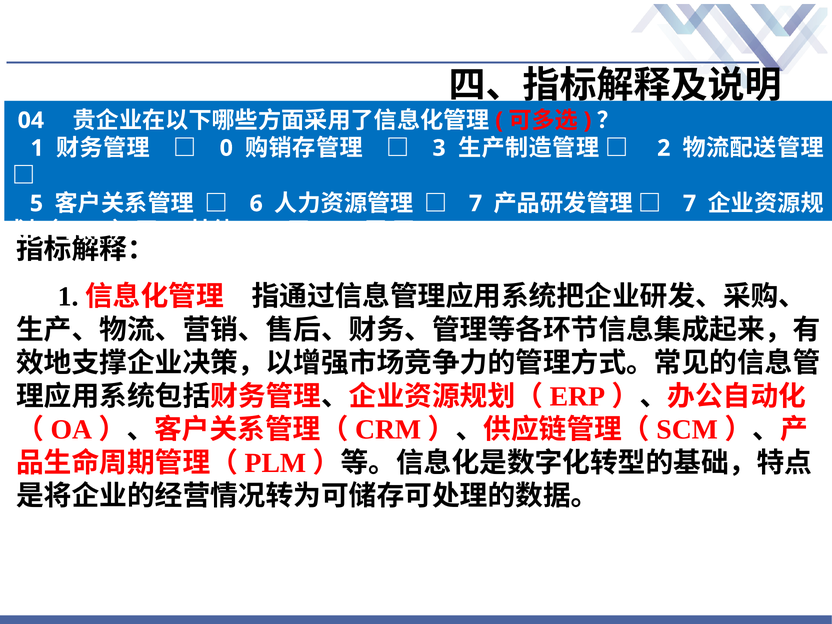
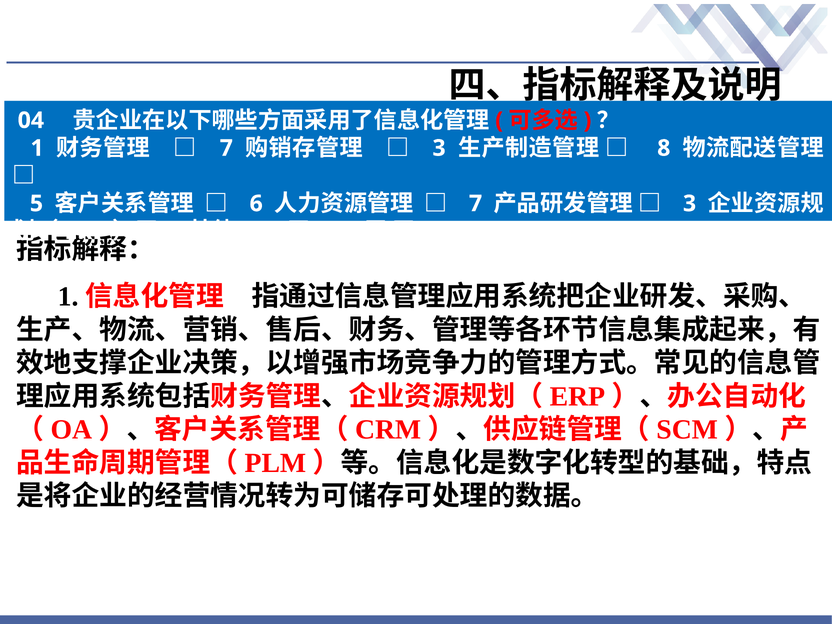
0 at (226, 148): 0 -> 7
2: 2 -> 8
7 at (690, 204): 7 -> 3
